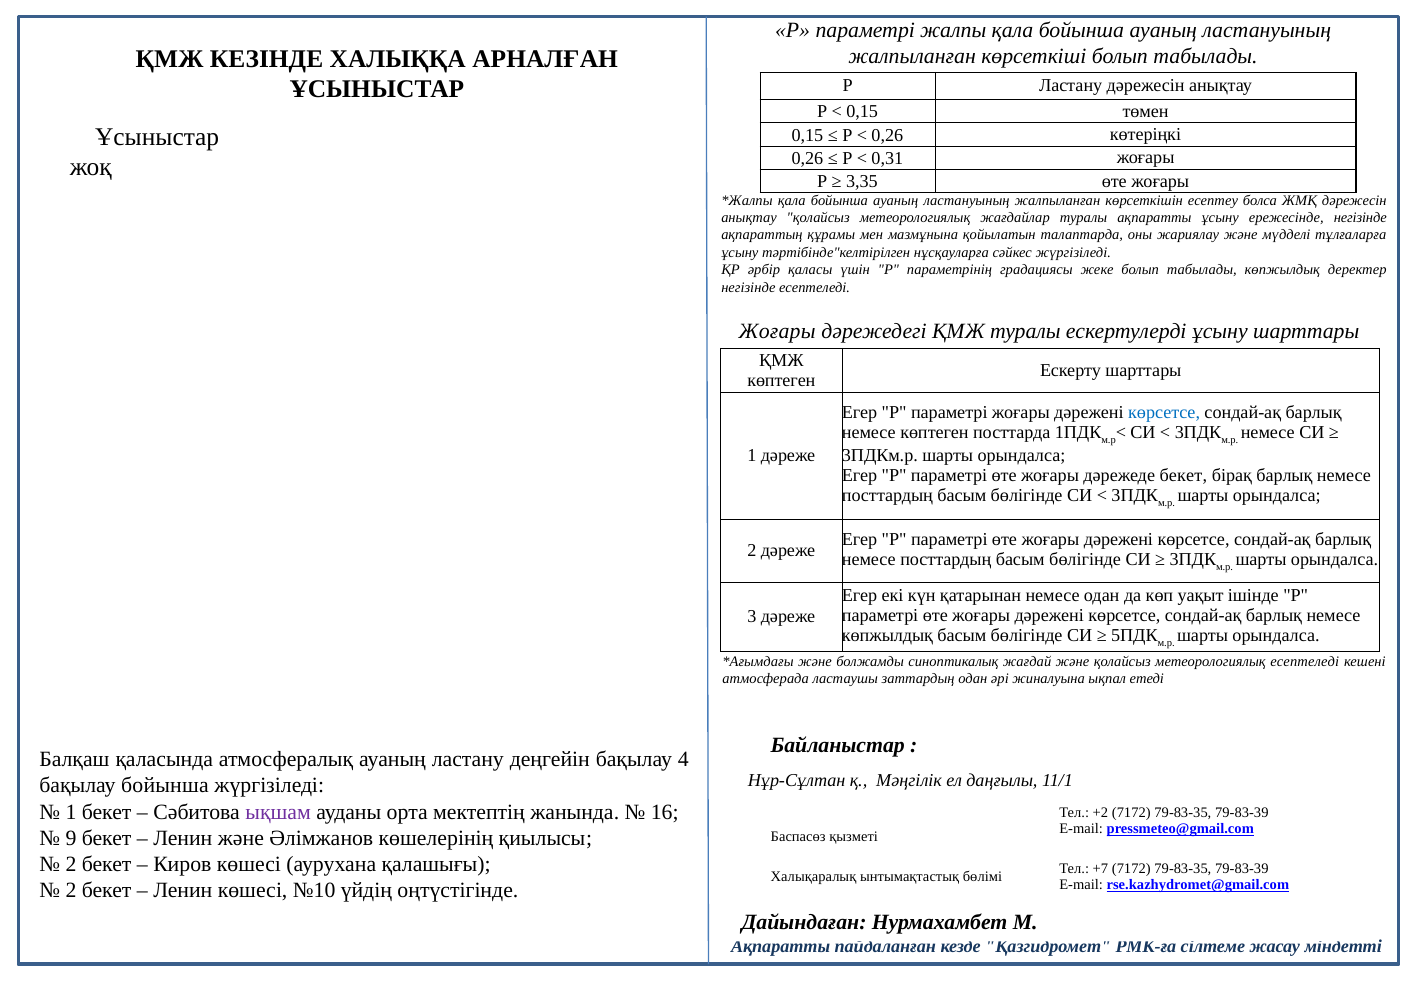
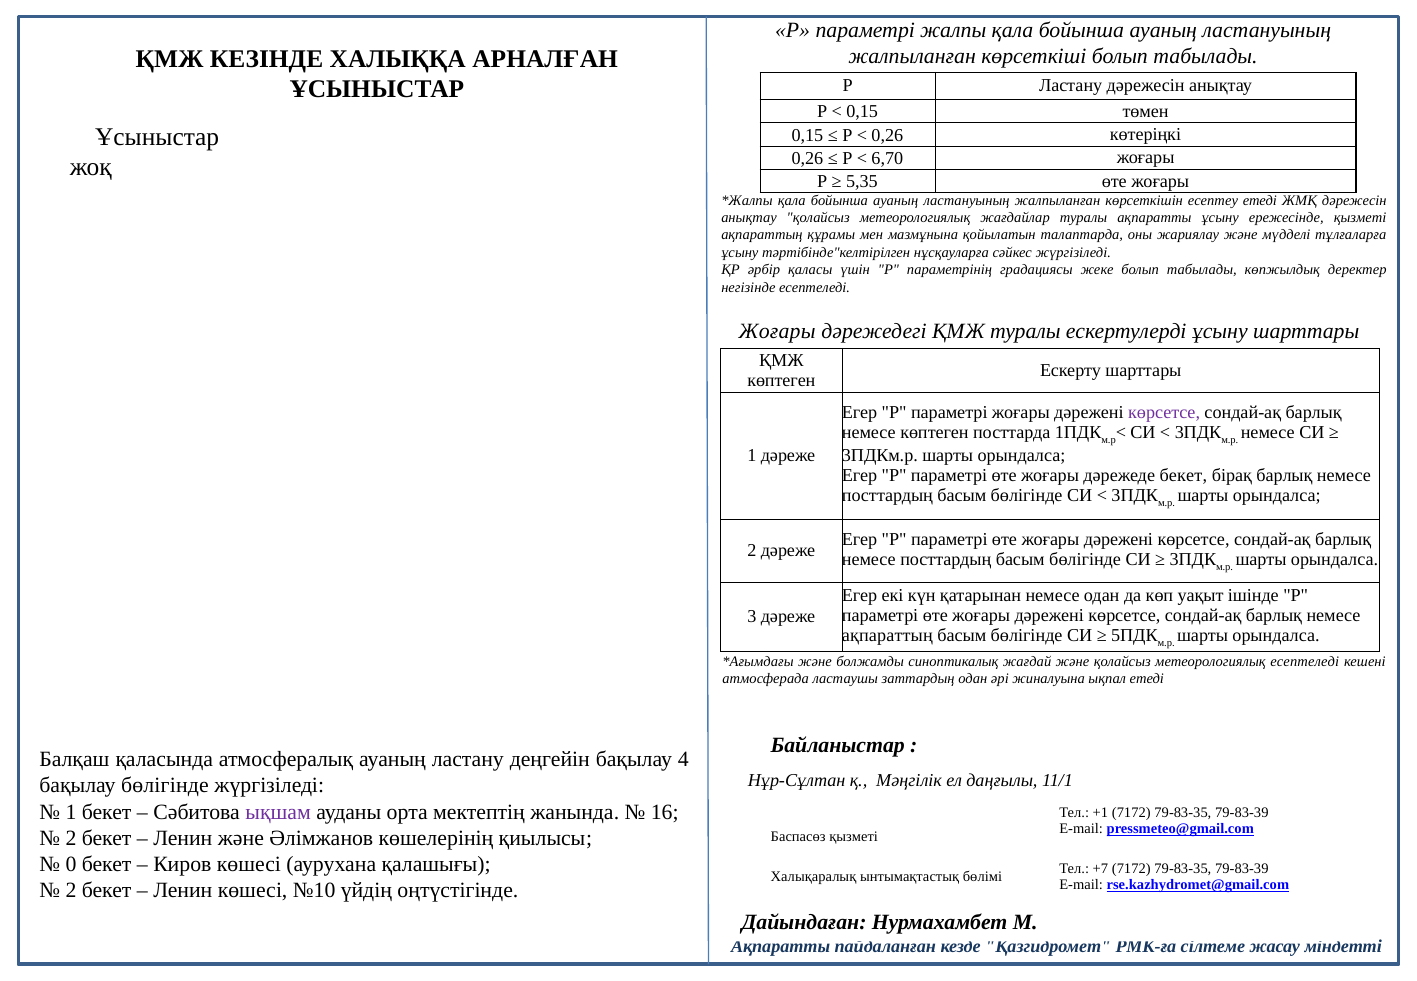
0,31: 0,31 -> 6,70
3,35: 3,35 -> 5,35
есептеу болса: болса -> етеді
ережесінде негізінде: негізінде -> қызметі
көрсетсе at (1164, 413) colour: blue -> purple
көпжылдық at (887, 636): көпжылдық -> ақпараттың
бақылау бойынша: бойынша -> бөлігінде
+2: +2 -> +1
9 at (71, 838): 9 -> 2
2 at (71, 864): 2 -> 0
